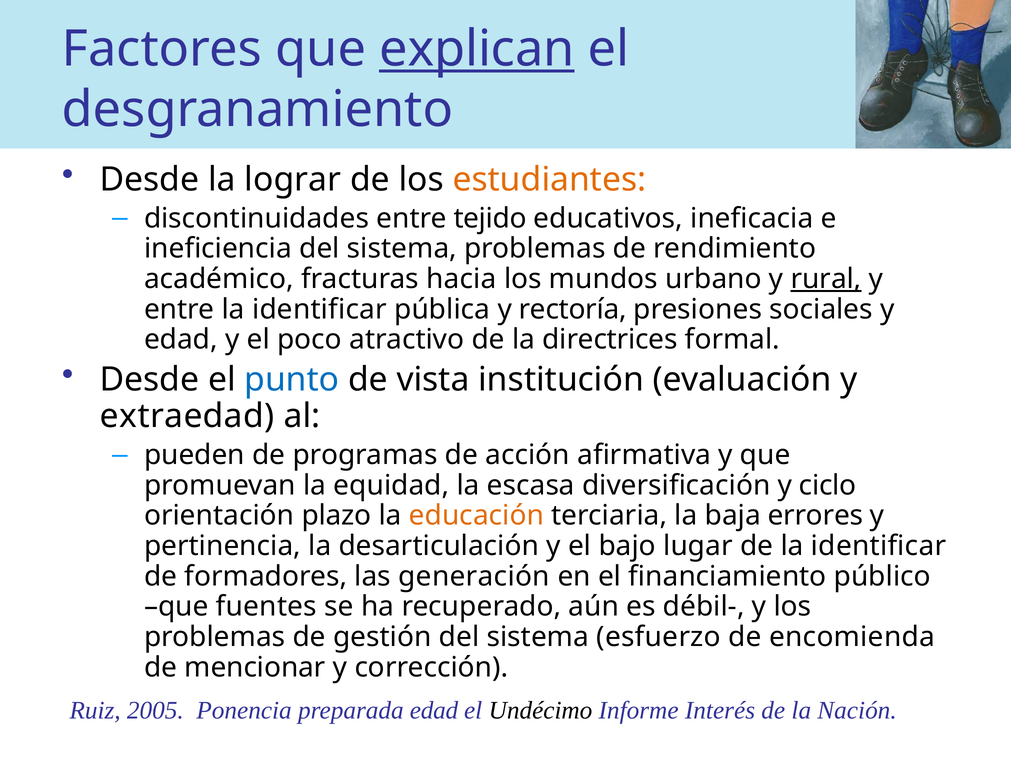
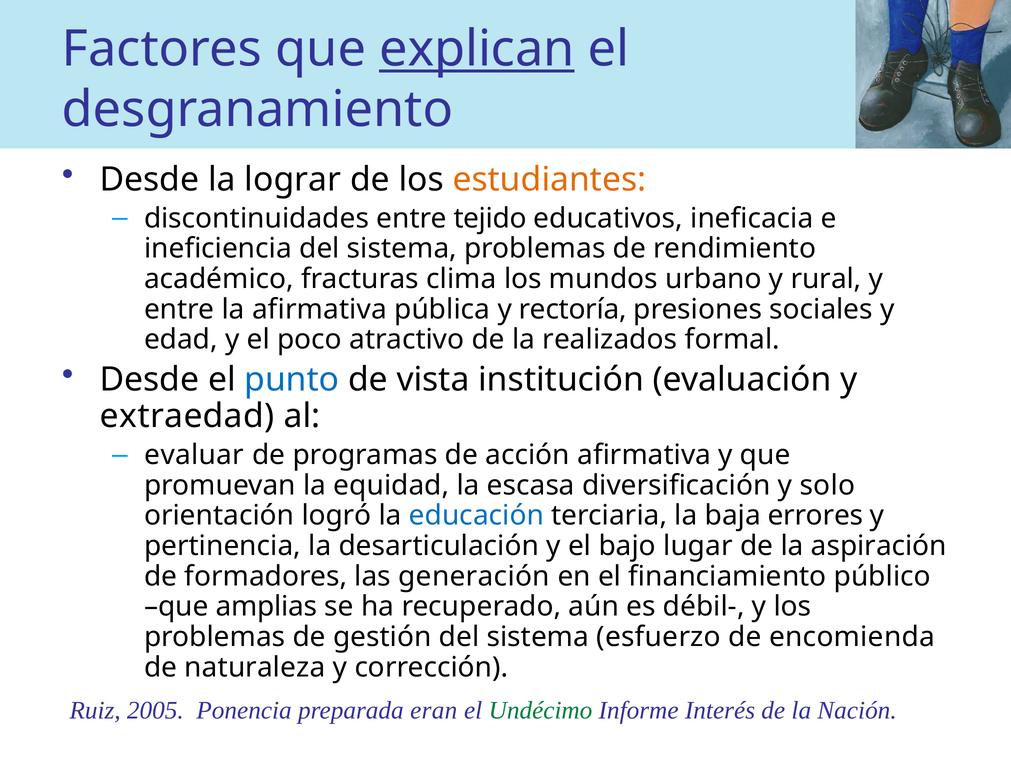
hacia: hacia -> clima
rural underline: present -> none
entre la identificar: identificar -> afirmativa
directrices: directrices -> realizados
pueden: pueden -> evaluar
ciclo: ciclo -> solo
plazo: plazo -> logró
educación colour: orange -> blue
de la identificar: identificar -> aspiración
fuentes: fuentes -> amplias
mencionar: mencionar -> naturaleza
preparada edad: edad -> eran
Undécimo colour: black -> green
